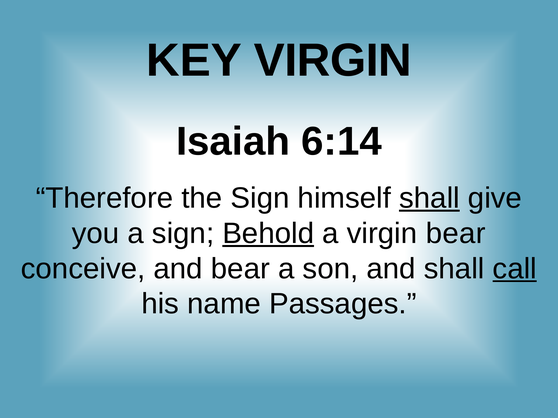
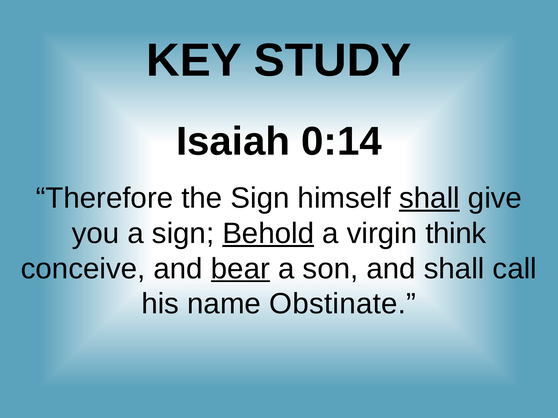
KEY VIRGIN: VIRGIN -> STUDY
6:14: 6:14 -> 0:14
virgin bear: bear -> think
bear at (240, 269) underline: none -> present
call underline: present -> none
Passages: Passages -> Obstinate
